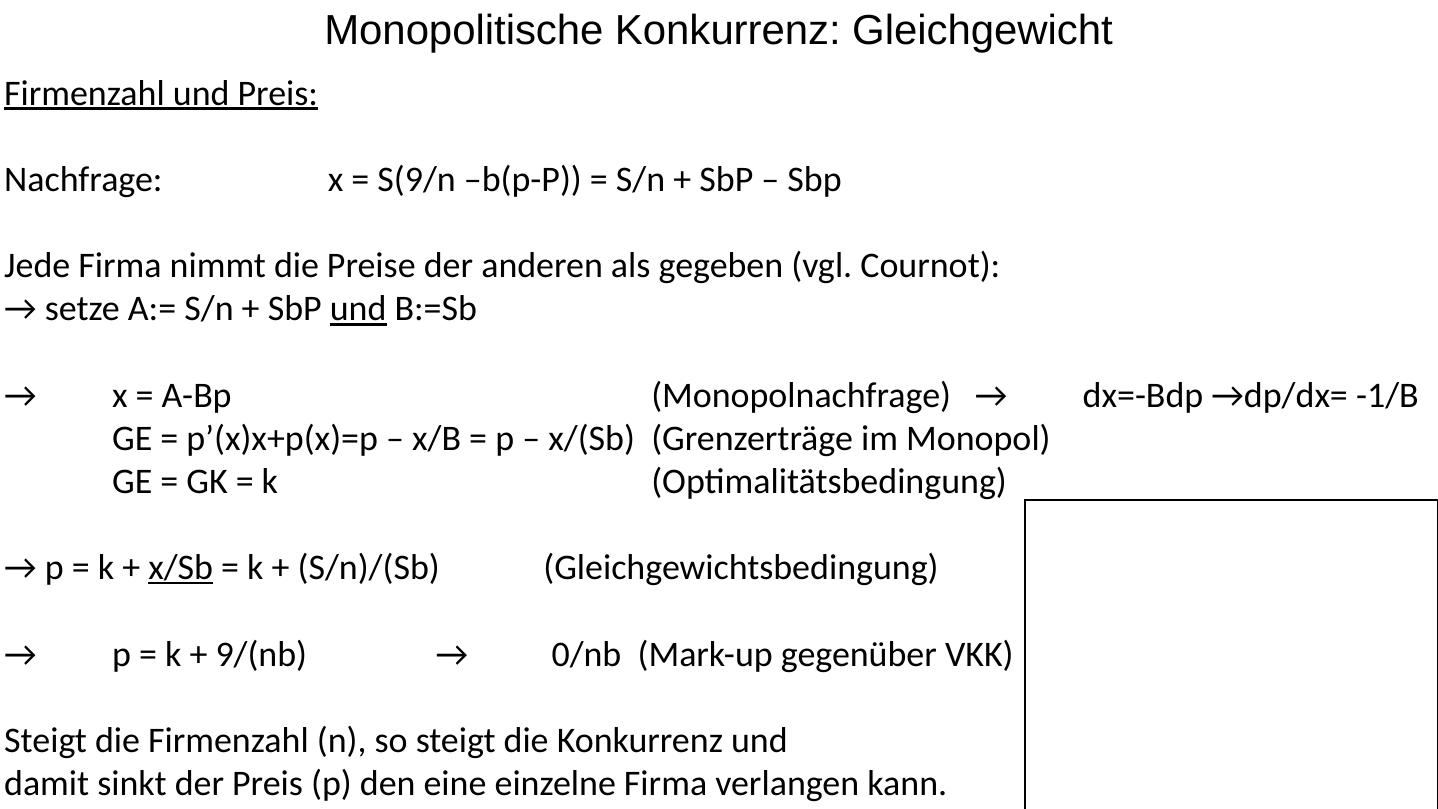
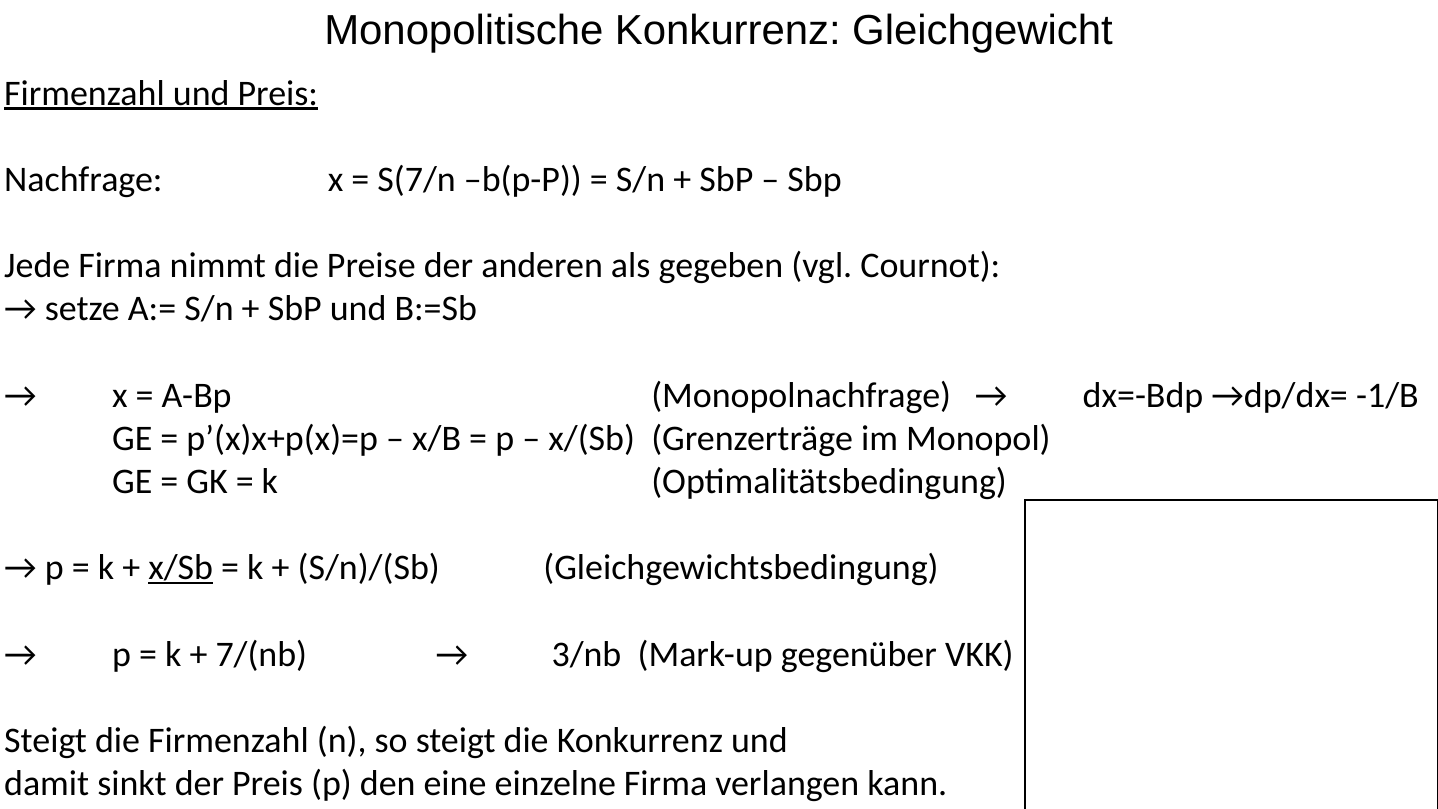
S(9/n: S(9/n -> S(7/n
und at (358, 309) underline: present -> none
9/(nb: 9/(nb -> 7/(nb
0/nb: 0/nb -> 3/nb
